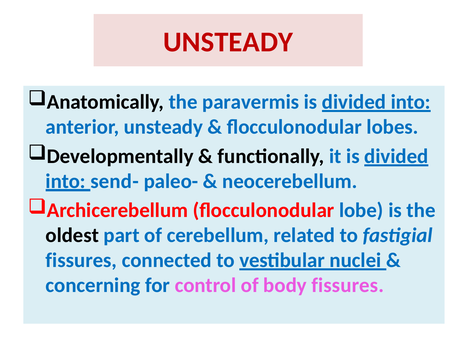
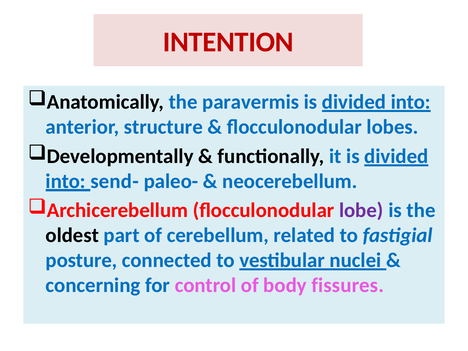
UNSTEADY at (228, 42): UNSTEADY -> INTENTION
anterior unsteady: unsteady -> structure
lobe colour: blue -> purple
fissures at (81, 260): fissures -> posture
